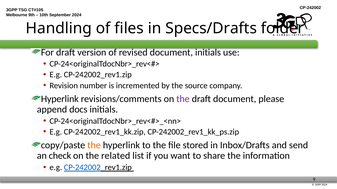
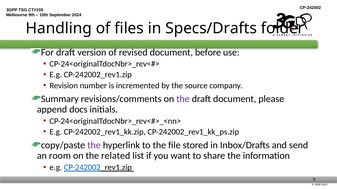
document initials: initials -> before
Hyperlink at (60, 99): Hyperlink -> Summary
the at (94, 146) colour: orange -> purple
check: check -> room
